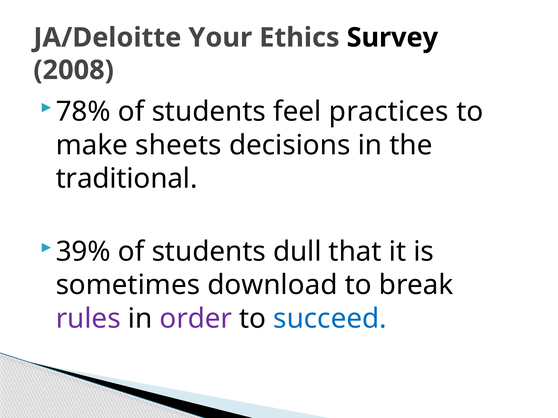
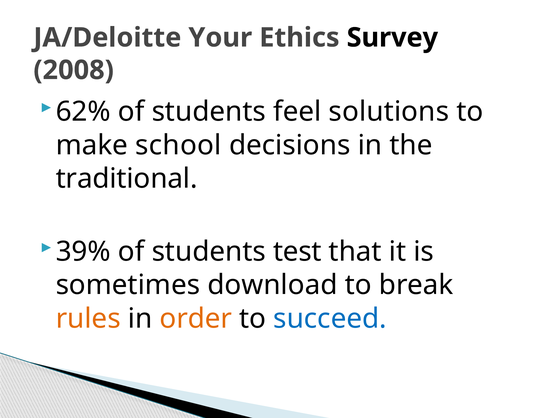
78%: 78% -> 62%
practices: practices -> solutions
sheets: sheets -> school
dull: dull -> test
rules colour: purple -> orange
order colour: purple -> orange
